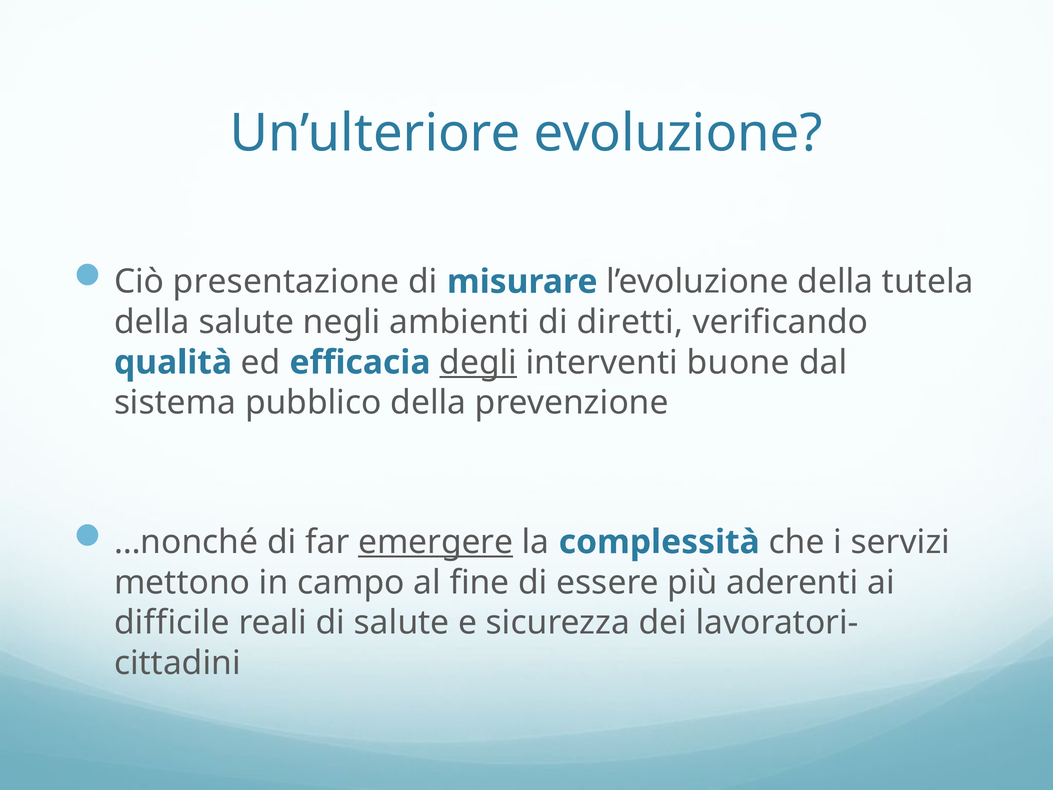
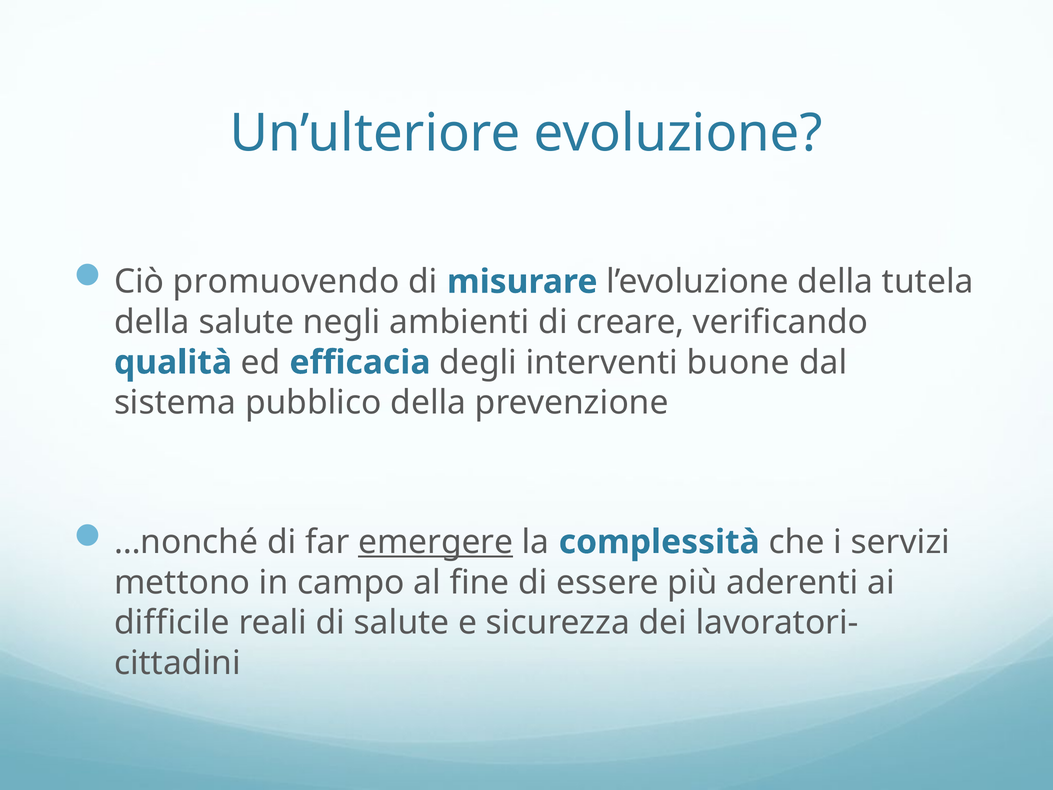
presentazione: presentazione -> promuovendo
diretti: diretti -> creare
degli underline: present -> none
